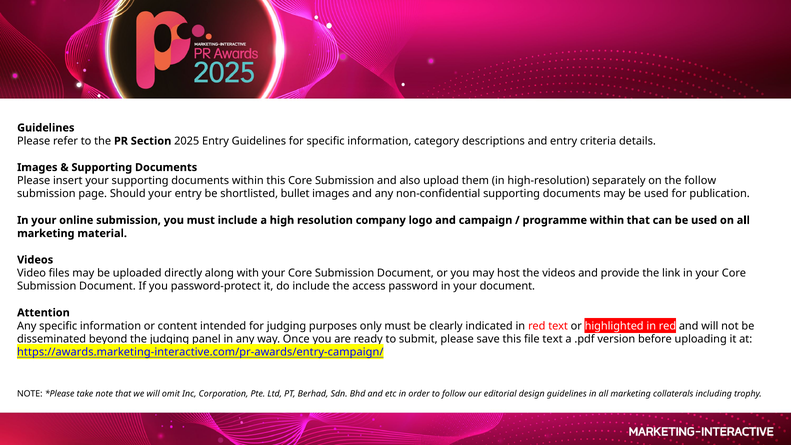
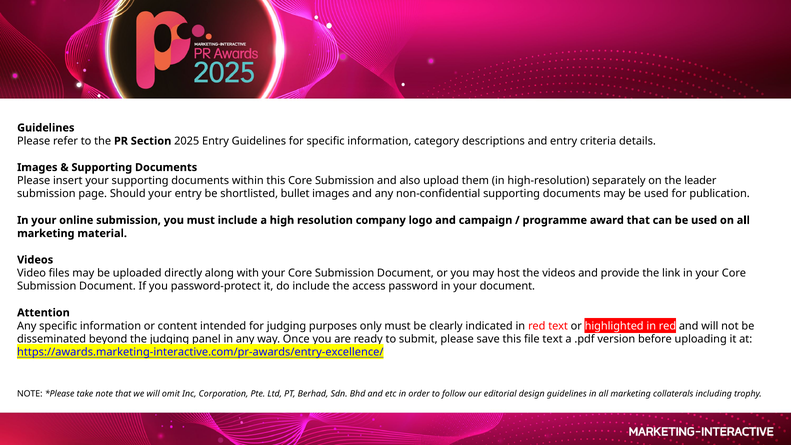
the follow: follow -> leader
programme within: within -> award
https://awards.marketing-interactive.com/pr-awards/entry-campaign/: https://awards.marketing-interactive.com/pr-awards/entry-campaign/ -> https://awards.marketing-interactive.com/pr-awards/entry-excellence/
